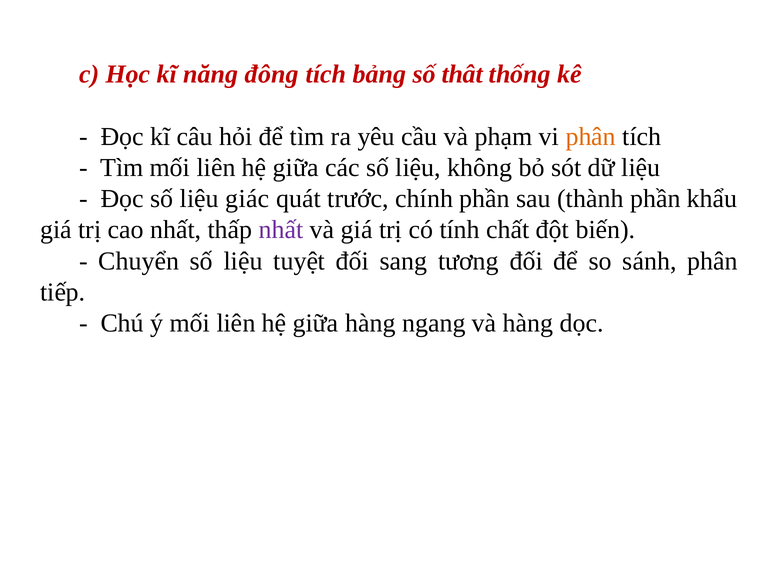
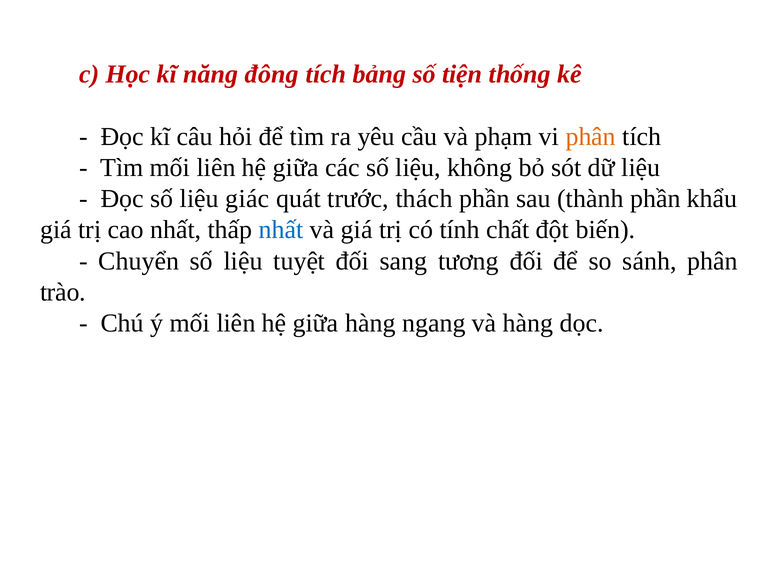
thât: thât -> tiện
chính: chính -> thách
nhất at (281, 230) colour: purple -> blue
tiếp: tiếp -> trào
